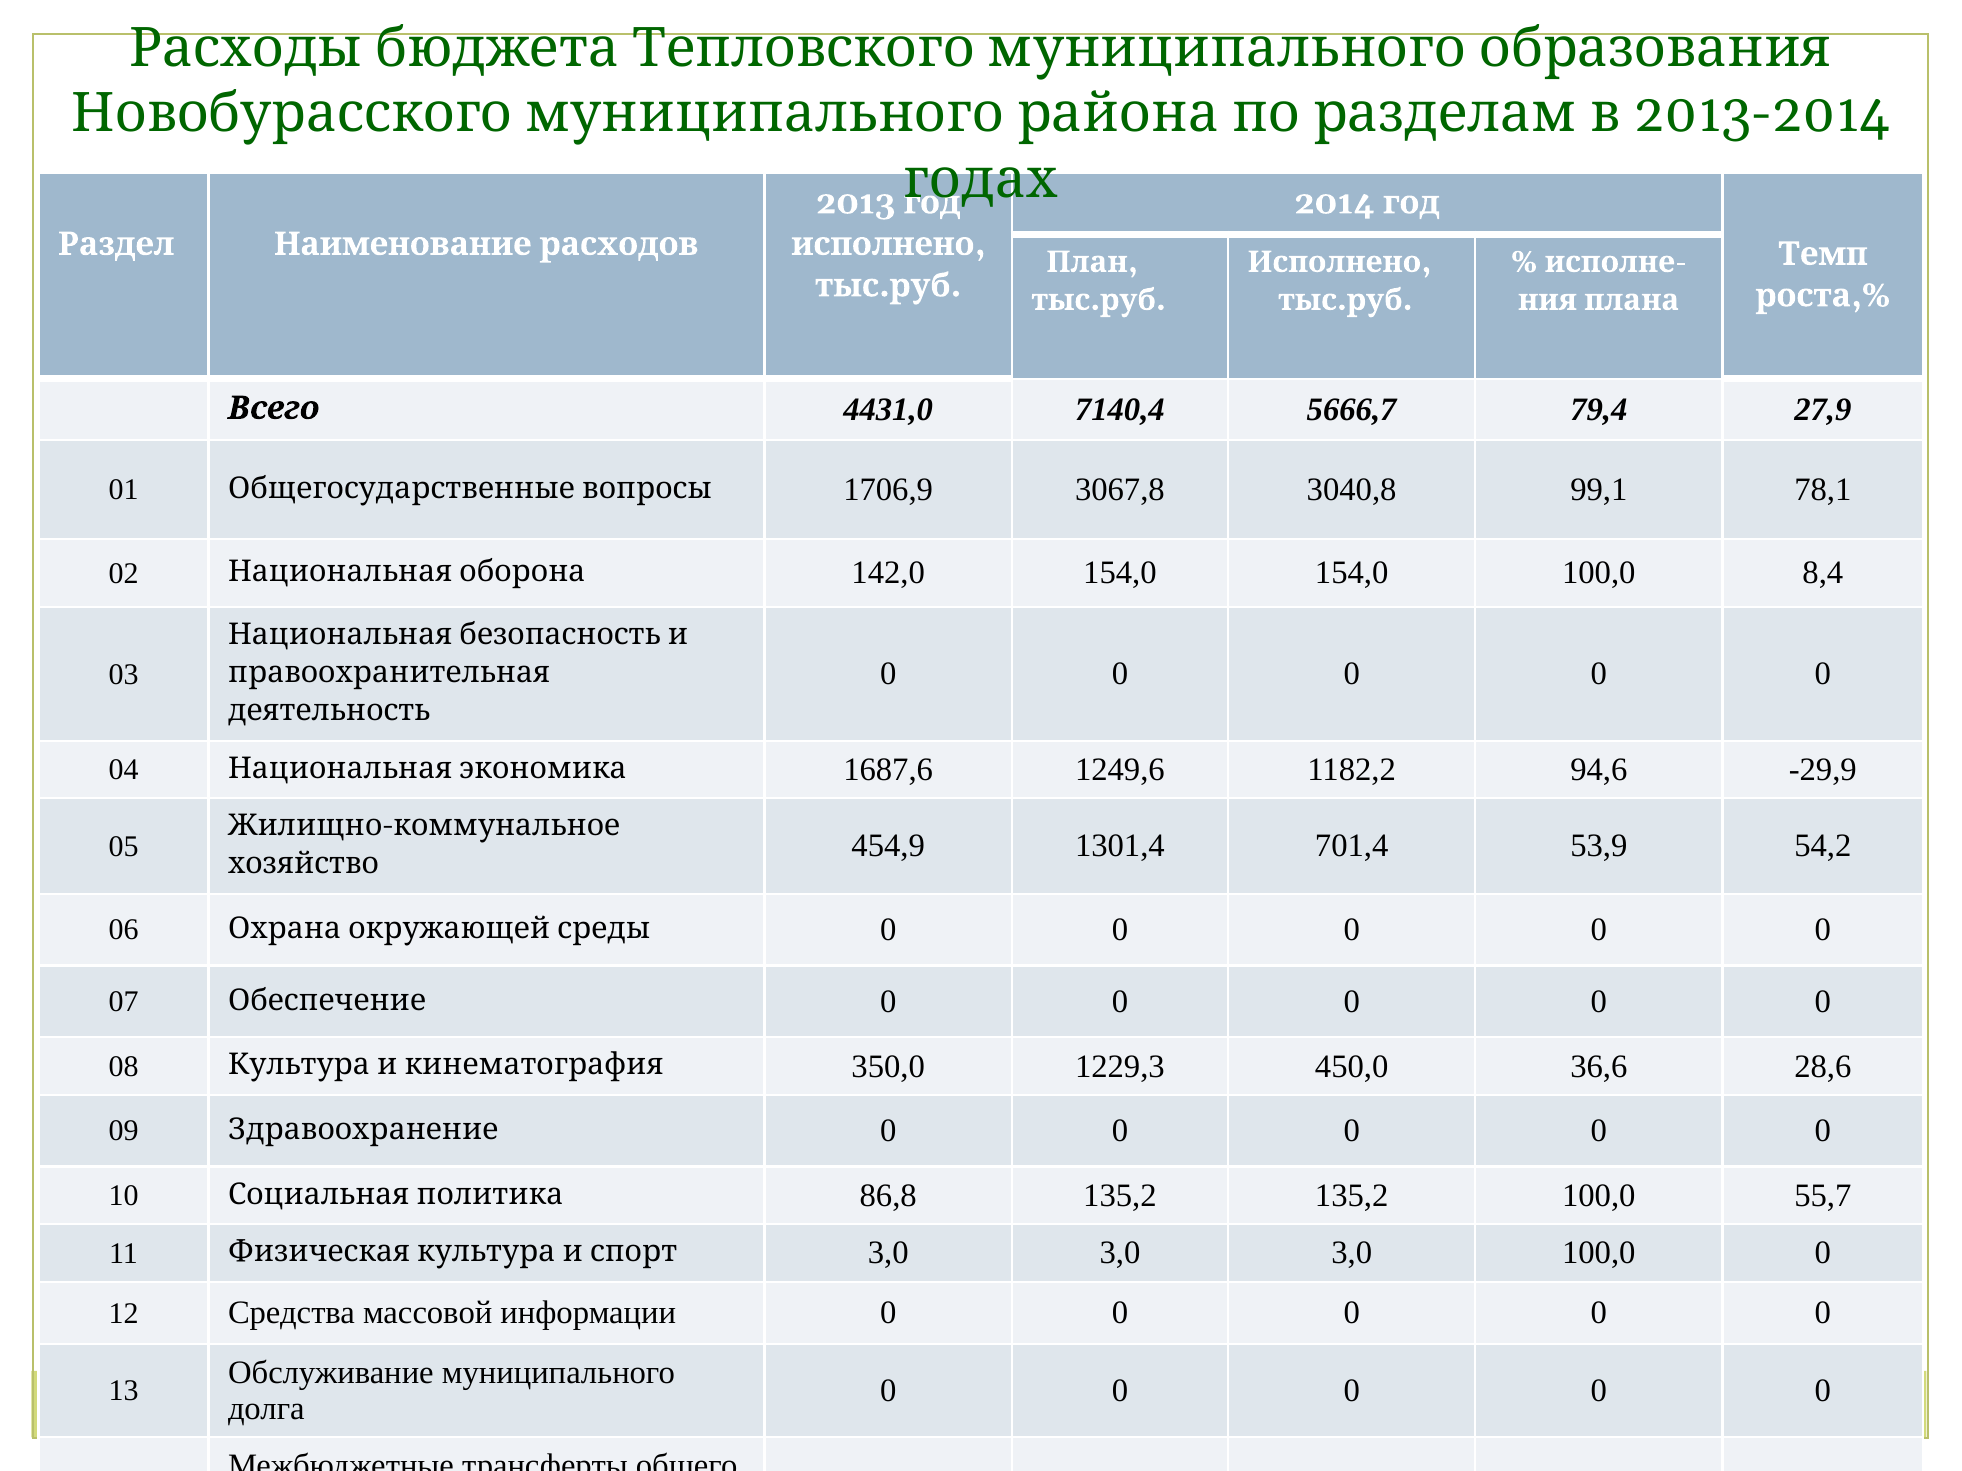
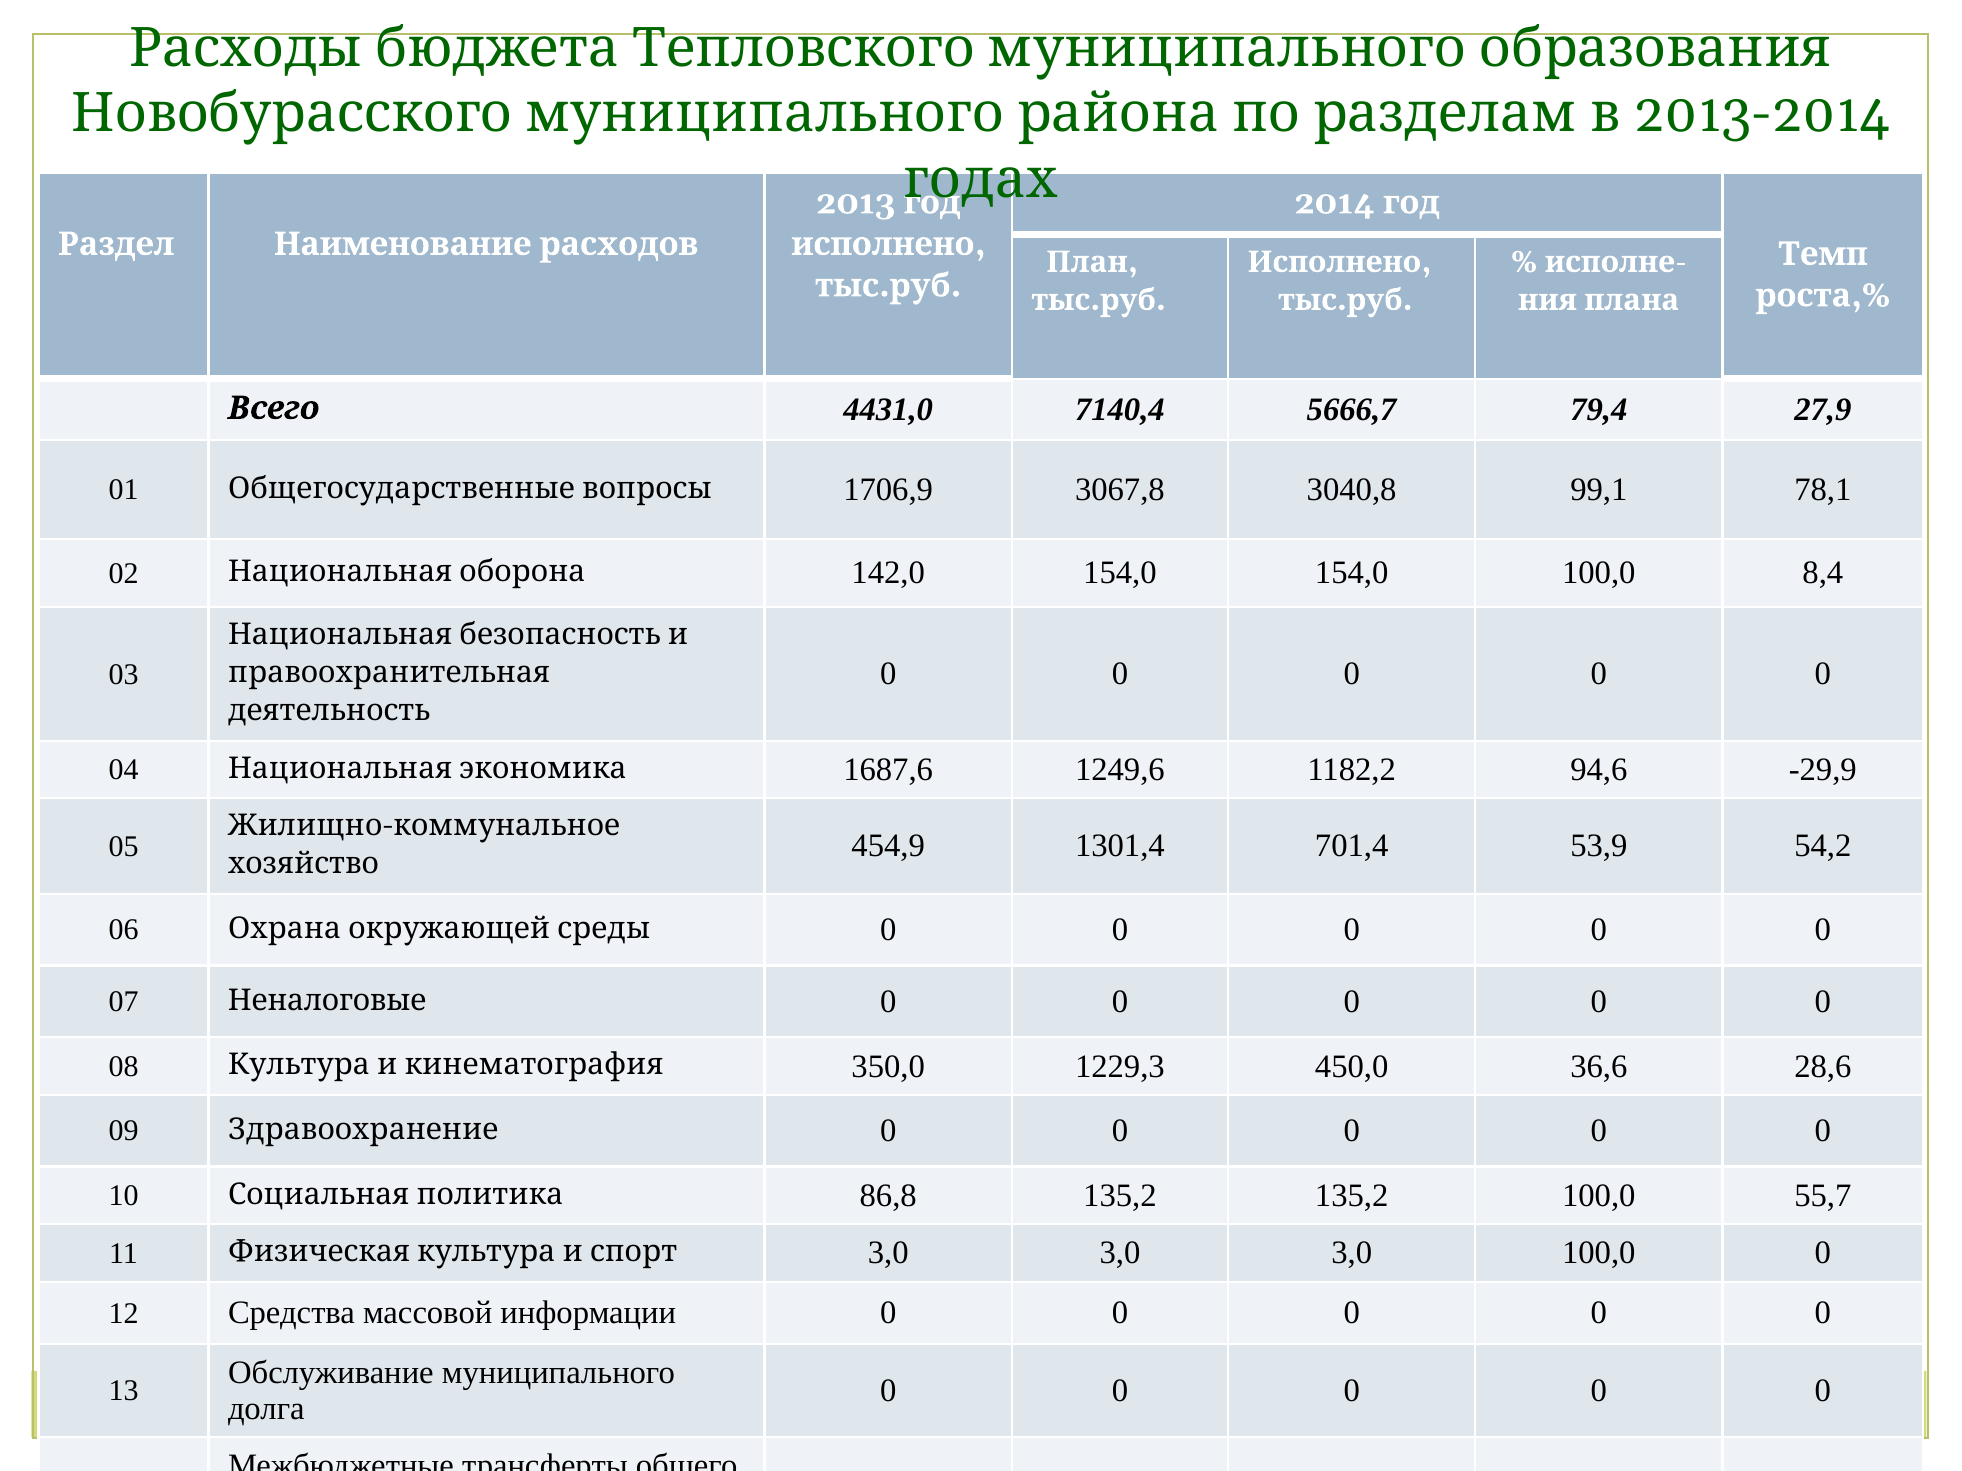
Обеспечение: Обеспечение -> Неналоговые
